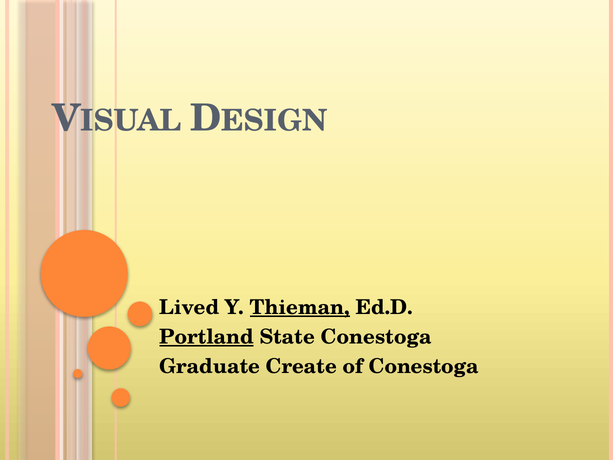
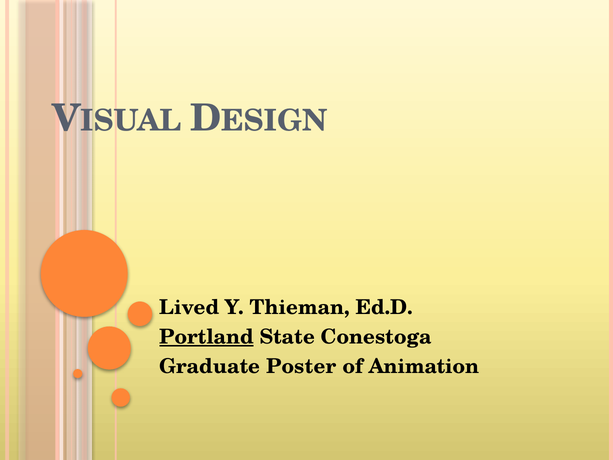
Thieman underline: present -> none
Create: Create -> Poster
of Conestoga: Conestoga -> Animation
